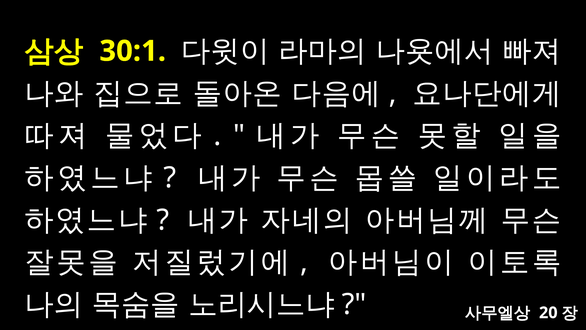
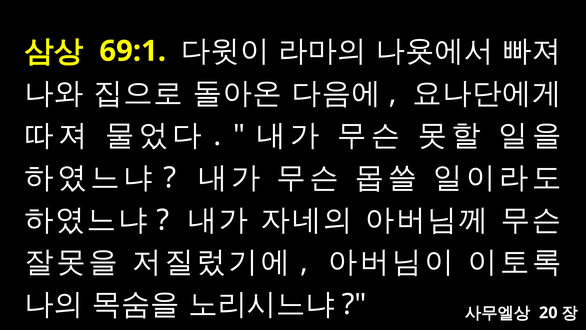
30:1: 30:1 -> 69:1
